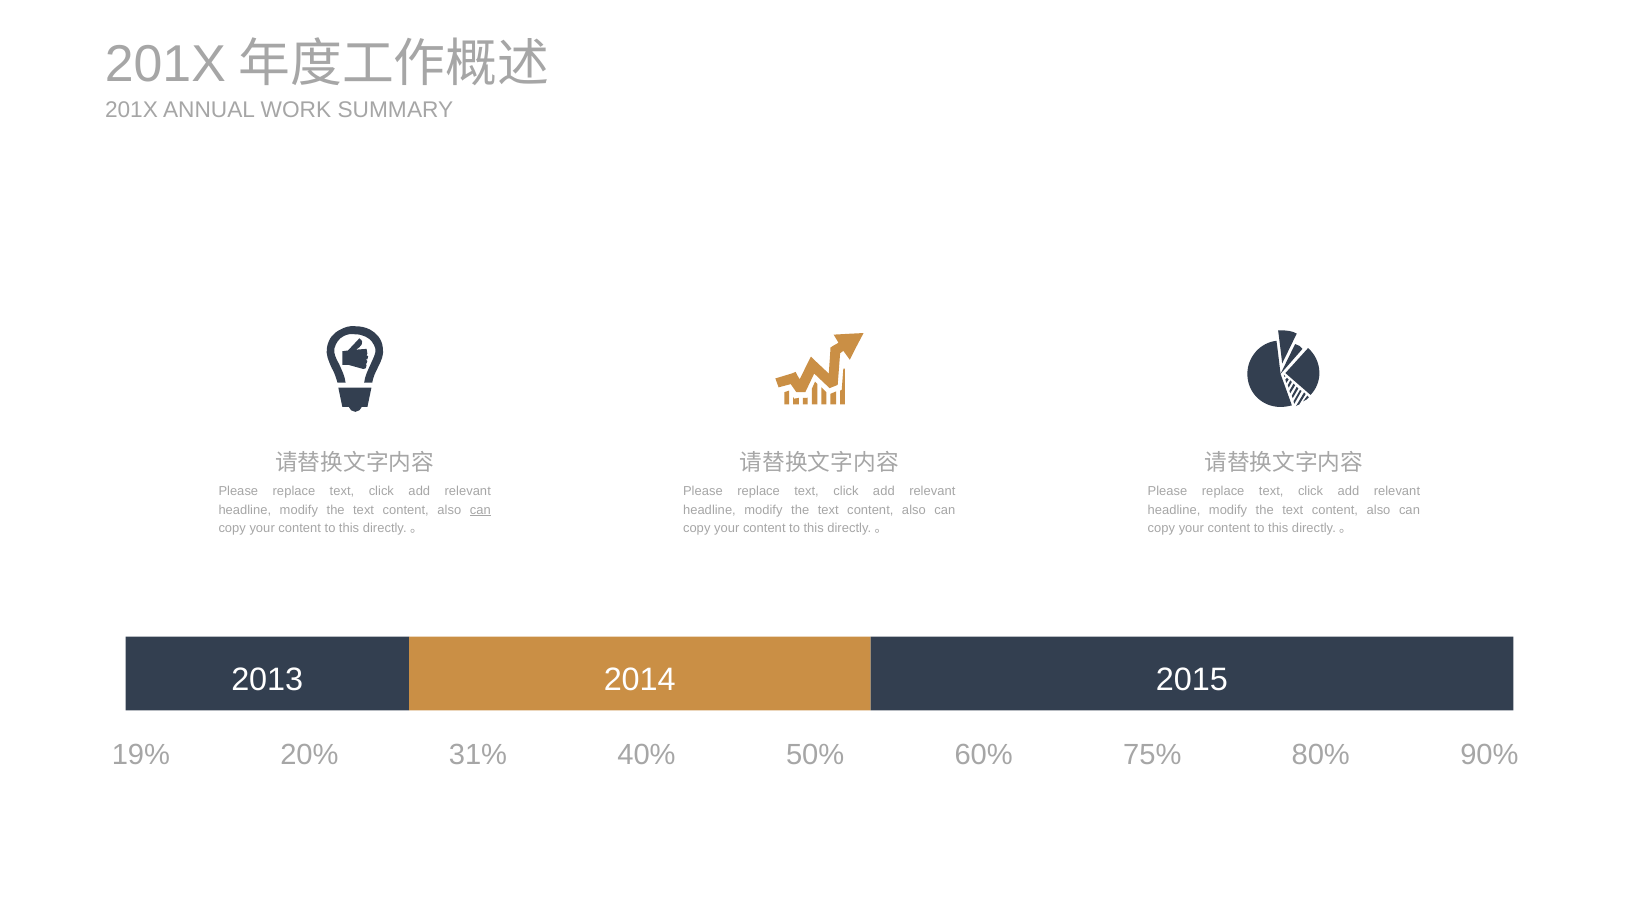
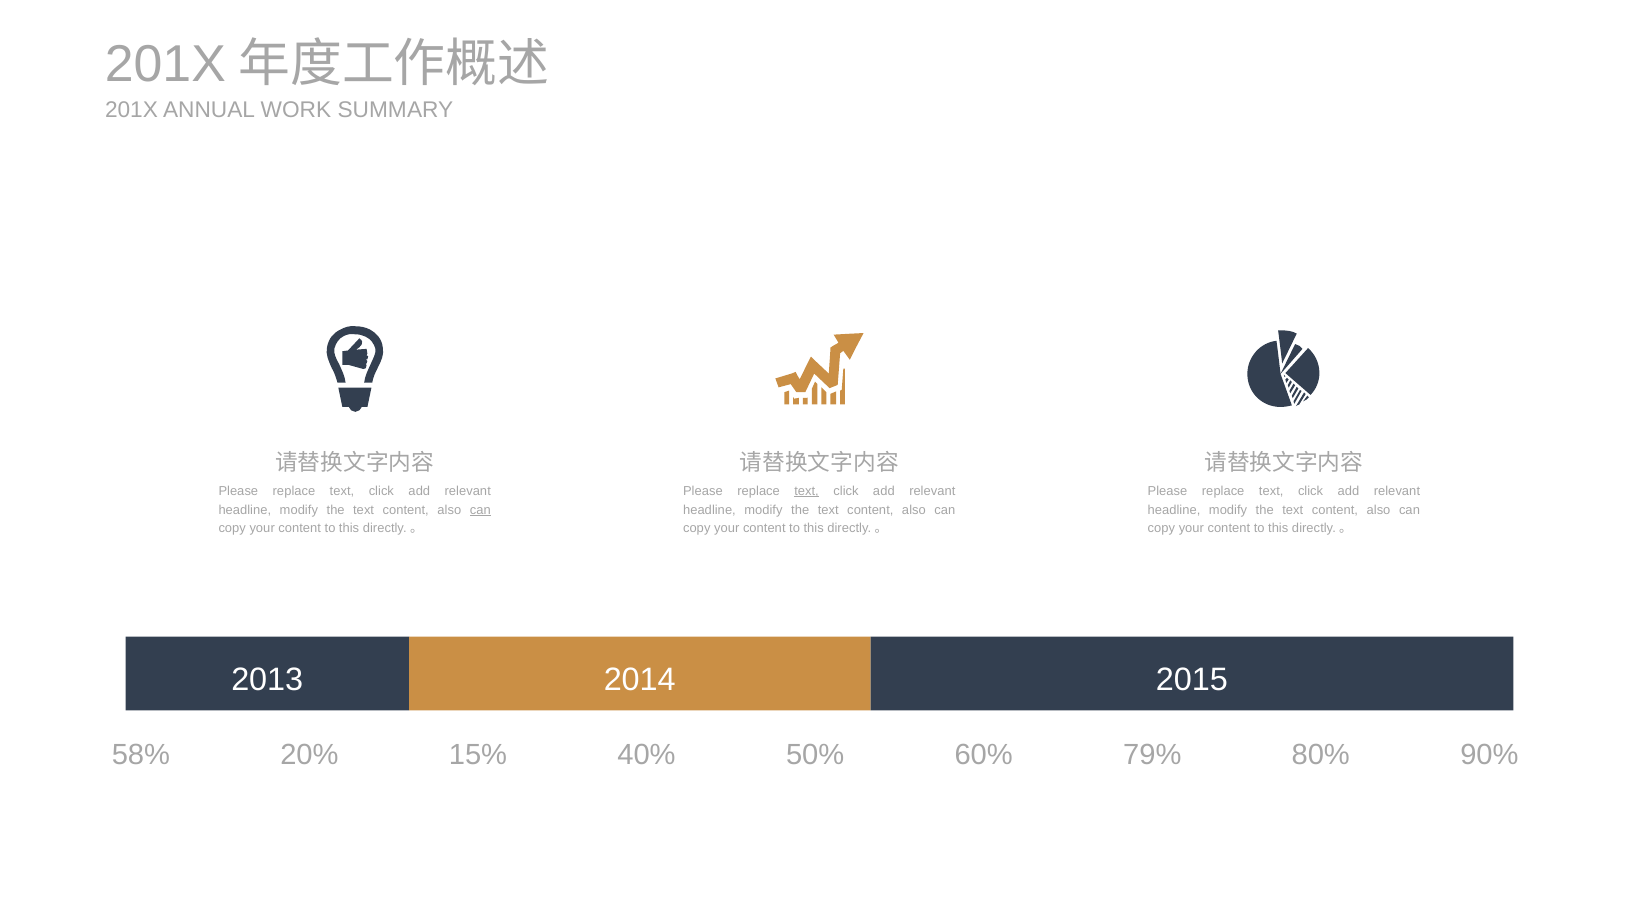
text at (807, 491) underline: none -> present
19%: 19% -> 58%
31%: 31% -> 15%
75%: 75% -> 79%
